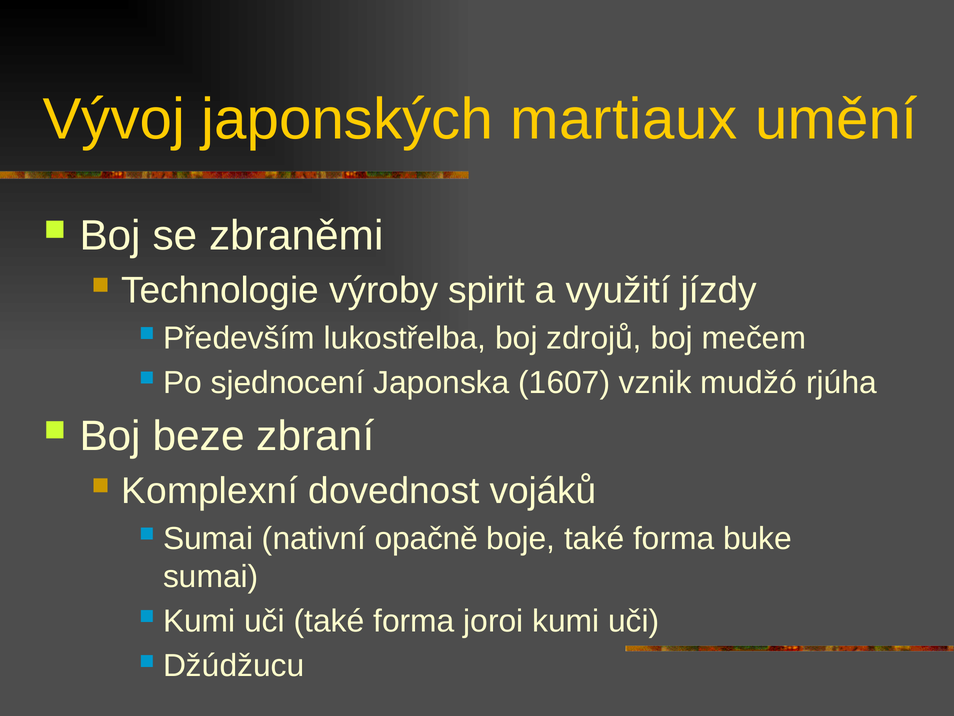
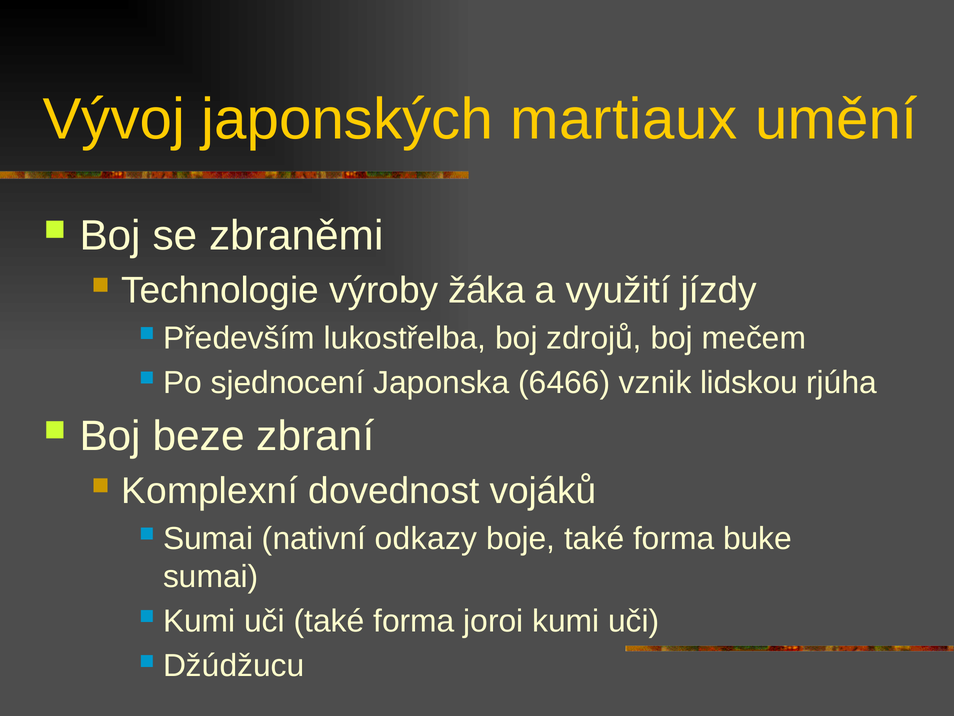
spirit: spirit -> žáka
1607: 1607 -> 6466
mudžó: mudžó -> lidskou
opačně: opačně -> odkazy
